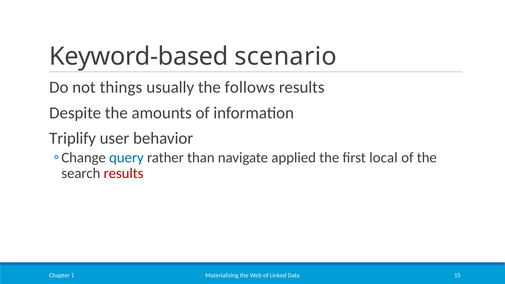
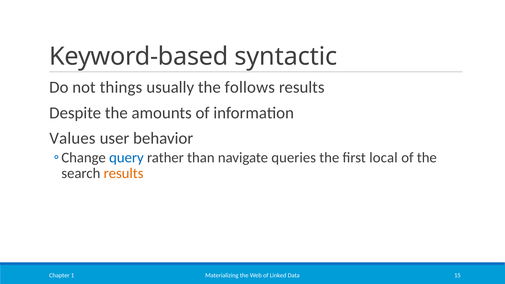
scenario: scenario -> syntactic
Triplify: Triplify -> Values
applied: applied -> queries
results at (124, 173) colour: red -> orange
